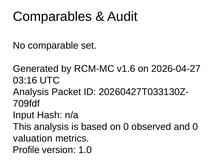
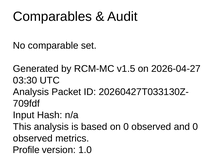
v1.6: v1.6 -> v1.5
03:16: 03:16 -> 03:30
valuation at (33, 138): valuation -> observed
